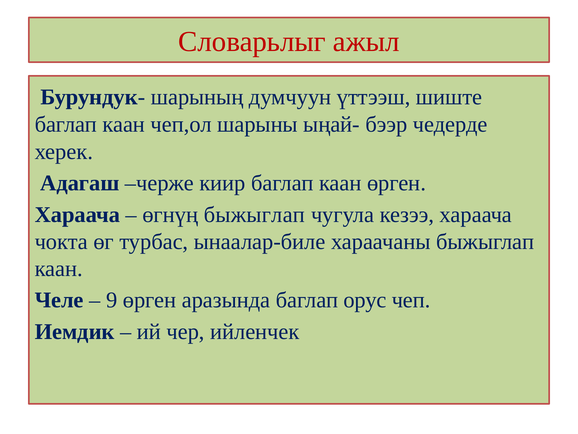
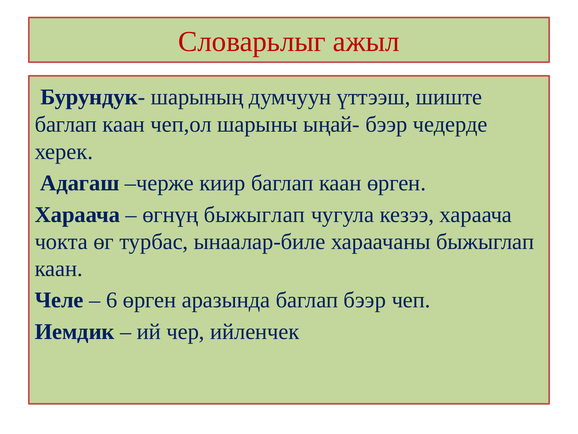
9: 9 -> 6
баглап орус: орус -> бээр
